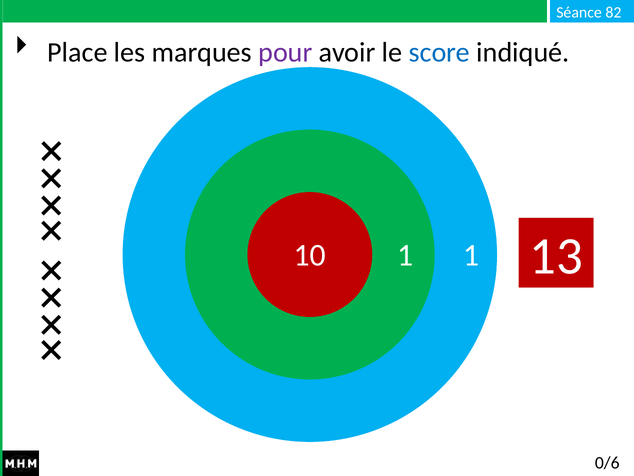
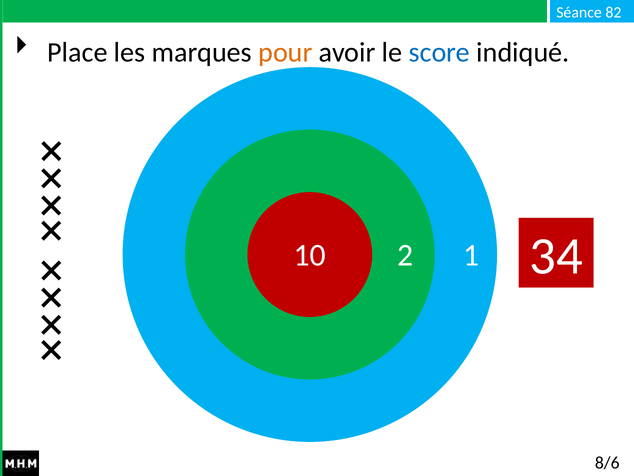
pour colour: purple -> orange
10 1: 1 -> 2
13: 13 -> 34
0/6: 0/6 -> 8/6
